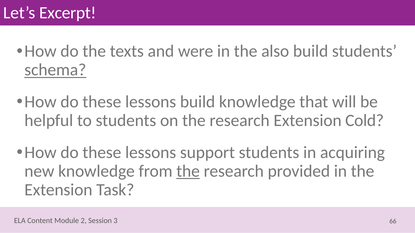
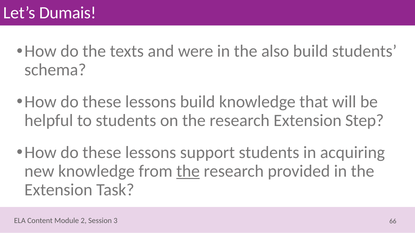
Excerpt: Excerpt -> Dumais
schema underline: present -> none
Cold: Cold -> Step
